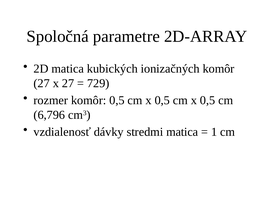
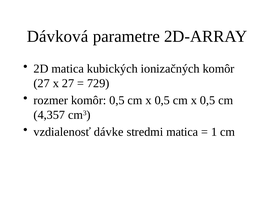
Spoločná: Spoločná -> Dávková
6,796: 6,796 -> 4,357
dávky: dávky -> dávke
